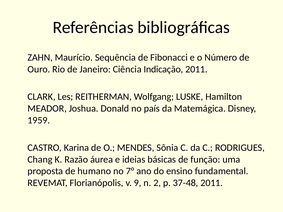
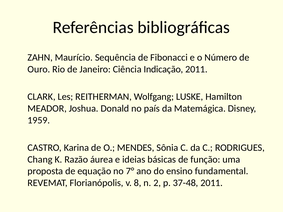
humano: humano -> equação
9: 9 -> 8
